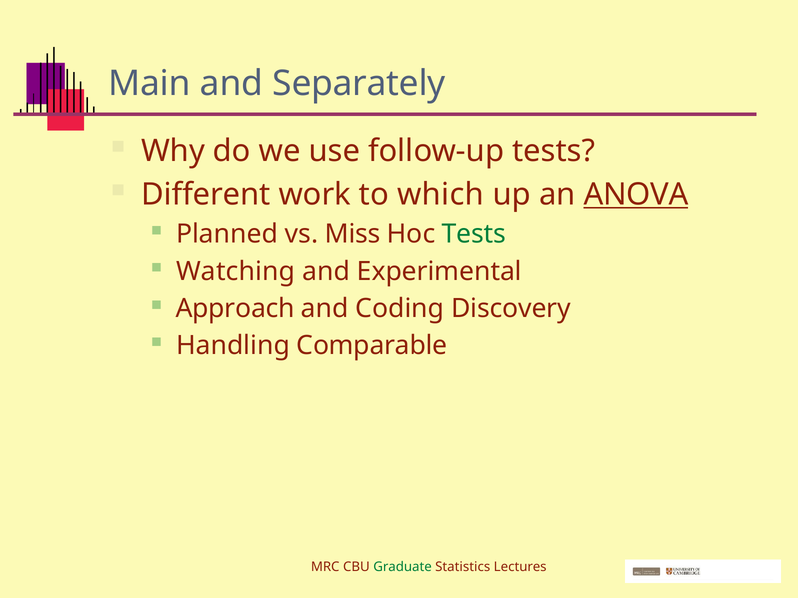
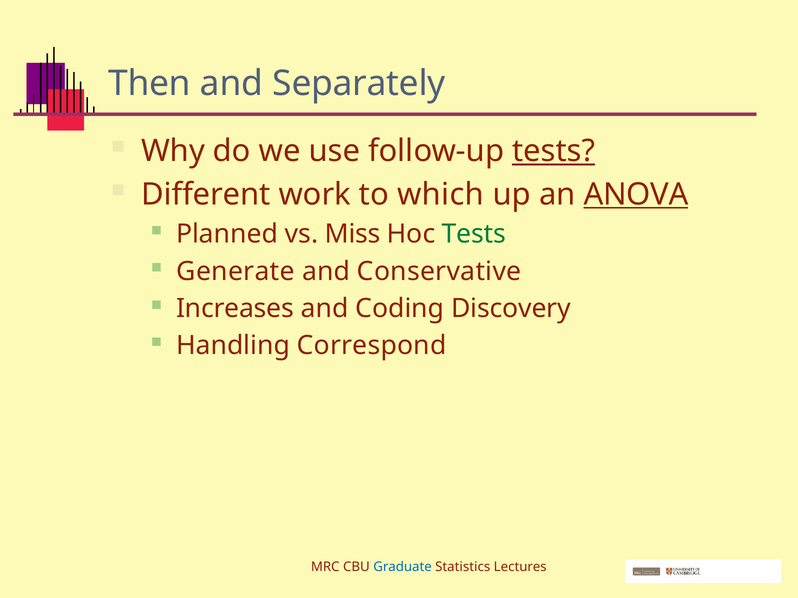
Main: Main -> Then
tests at (554, 151) underline: none -> present
Watching: Watching -> Generate
Experimental: Experimental -> Conservative
Approach: Approach -> Increases
Comparable: Comparable -> Correspond
Graduate colour: green -> blue
